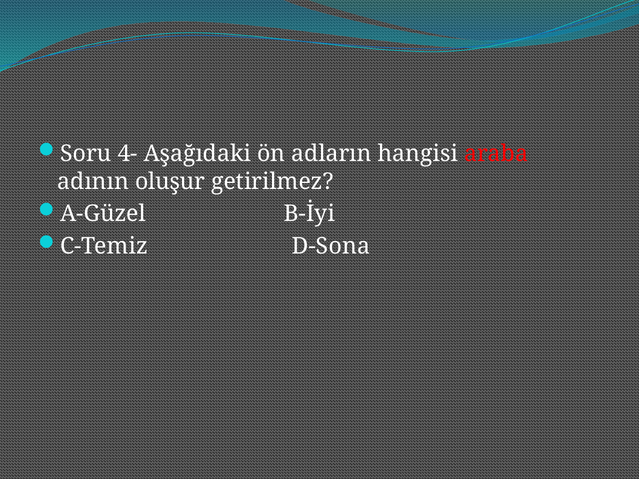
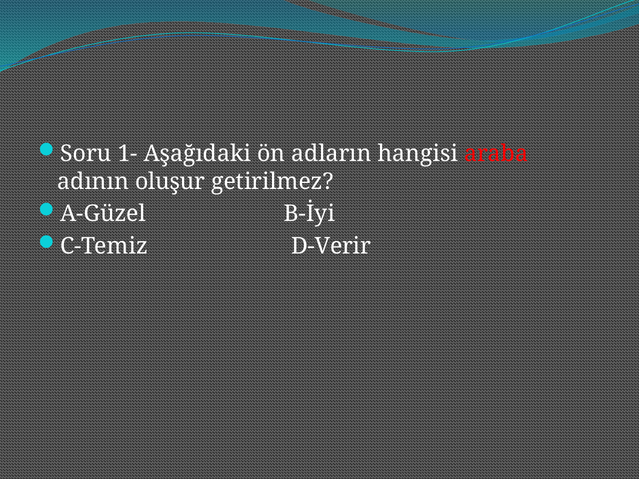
4-: 4- -> 1-
D-Sona: D-Sona -> D-Verir
